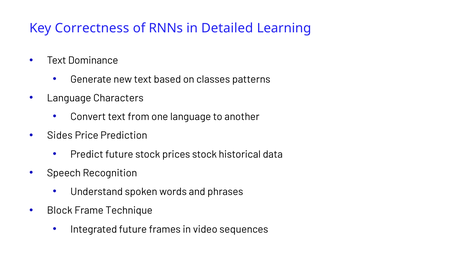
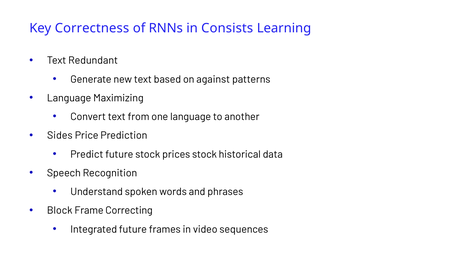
Detailed: Detailed -> Consists
Dominance: Dominance -> Redundant
classes: classes -> against
Characters: Characters -> Maximizing
Technique: Technique -> Correcting
